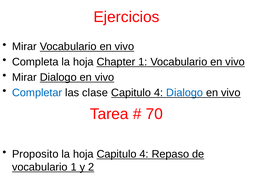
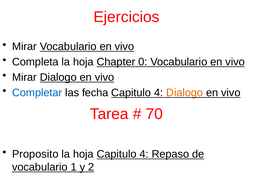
Chapter 1: 1 -> 0
clase: clase -> fecha
Dialogo at (185, 93) colour: blue -> orange
